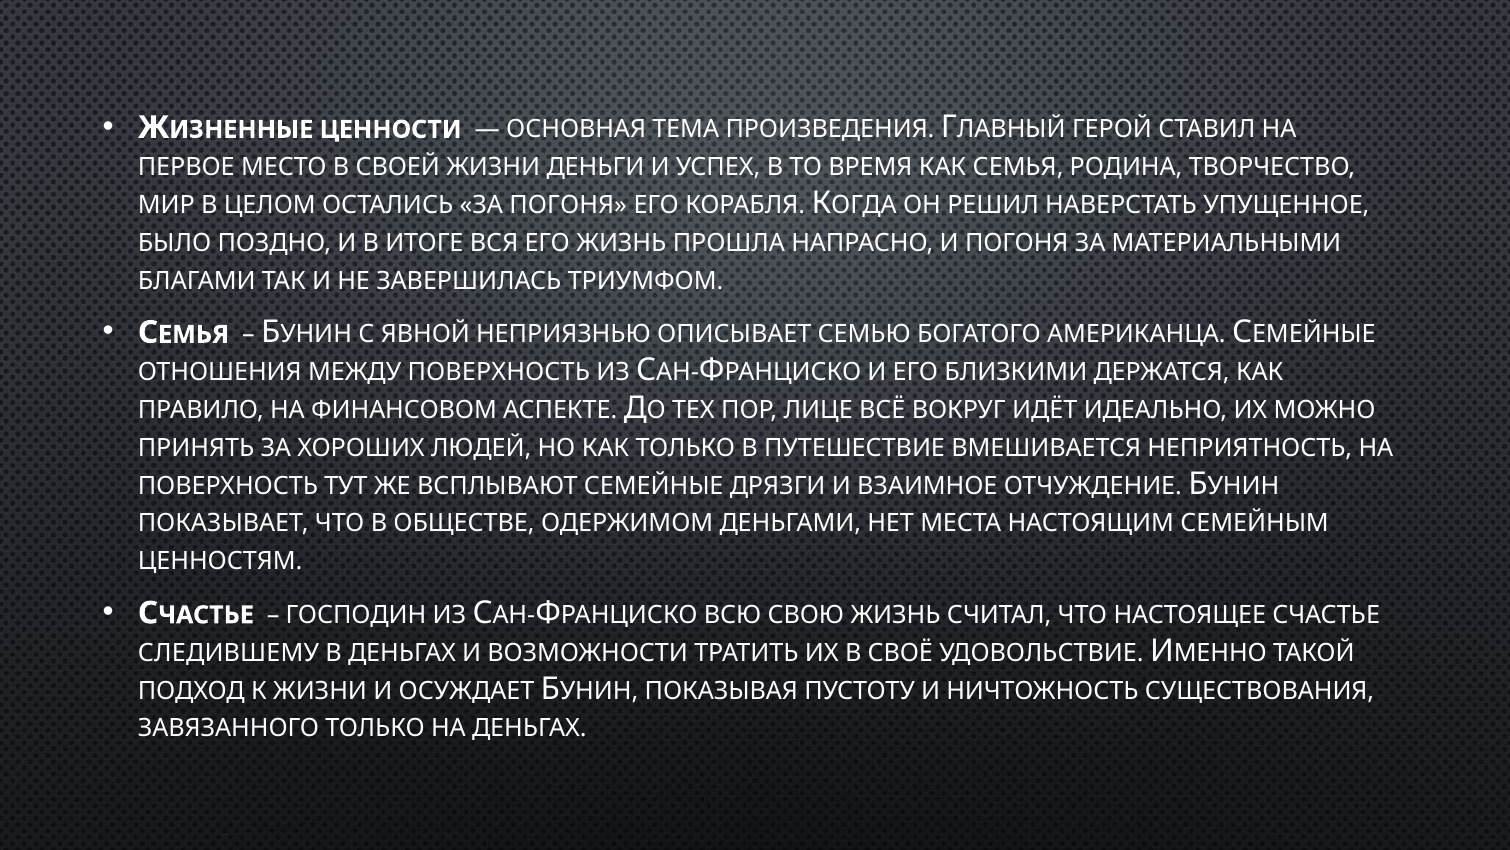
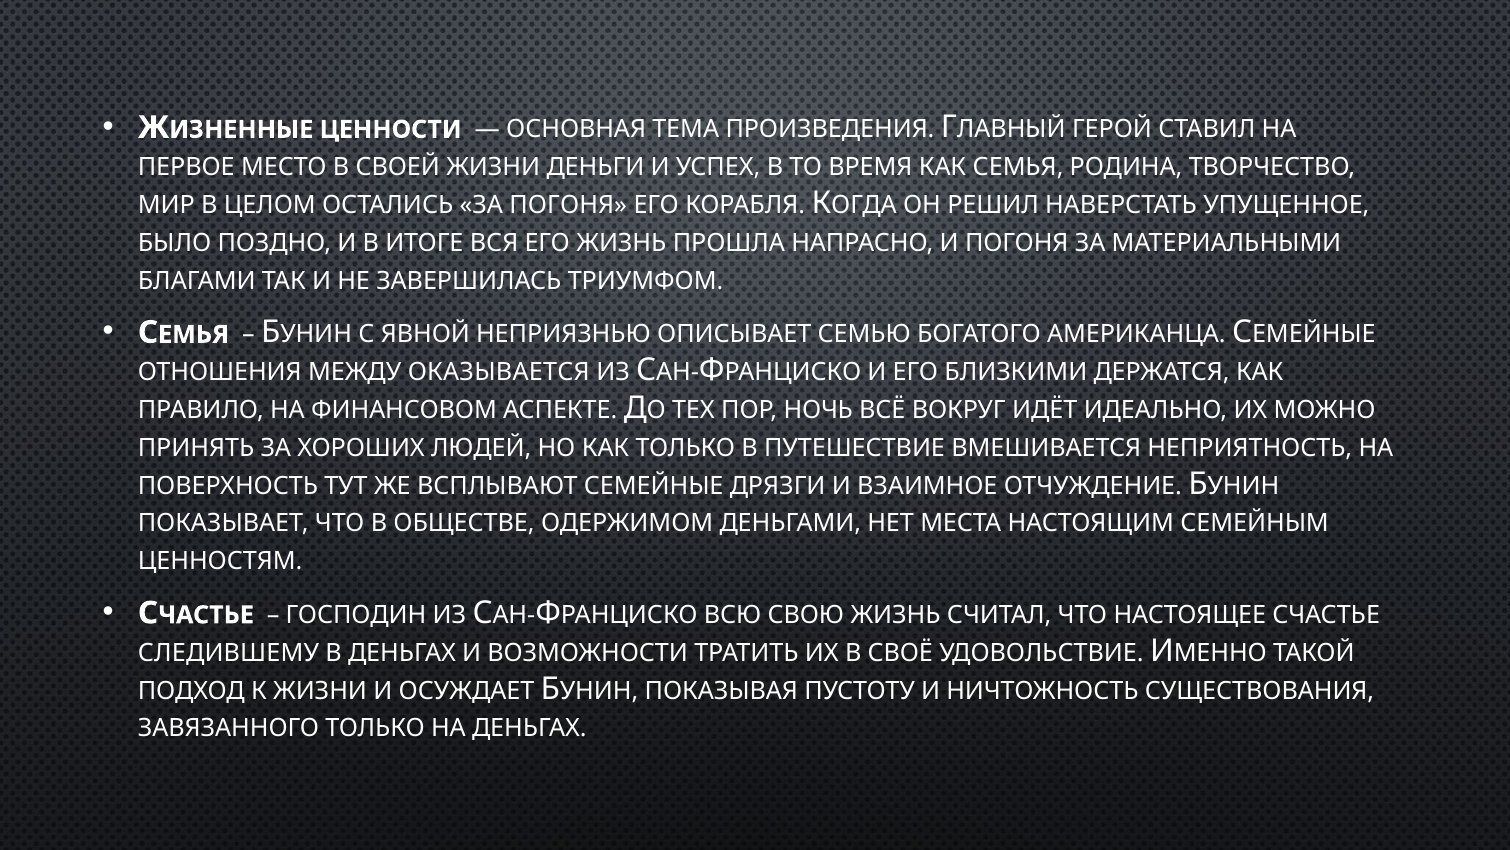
МЕЖДУ ПОВЕРХНОСТЬ: ПОВЕРХНОСТЬ -> ОКАЗЫВАЕТСЯ
ЛИЦЕ: ЛИЦЕ -> НОЧЬ
